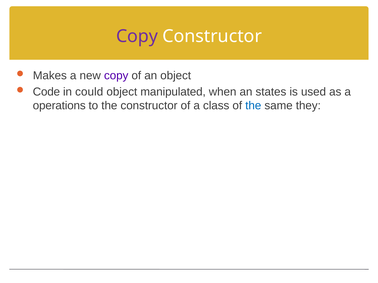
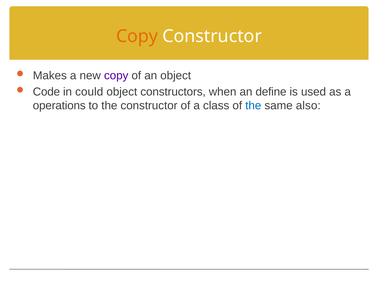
Copy at (137, 36) colour: purple -> orange
manipulated: manipulated -> constructors
states: states -> define
they: they -> also
